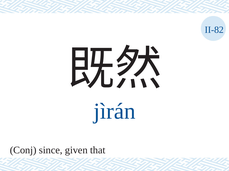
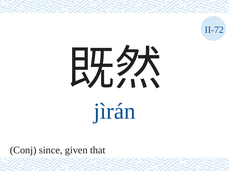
II-82: II-82 -> II-72
